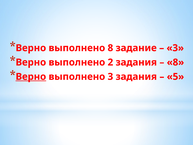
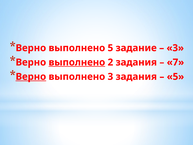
выполнено 8: 8 -> 5
выполнено at (77, 62) underline: none -> present
8 at (175, 62): 8 -> 7
